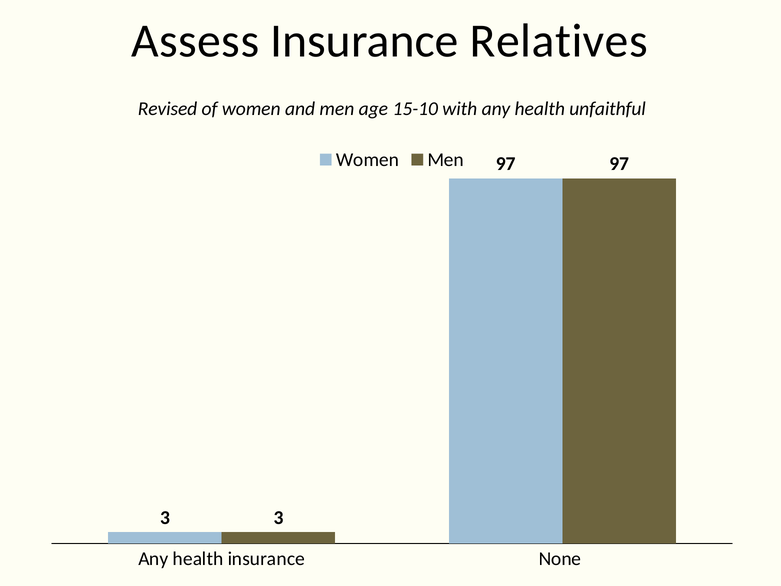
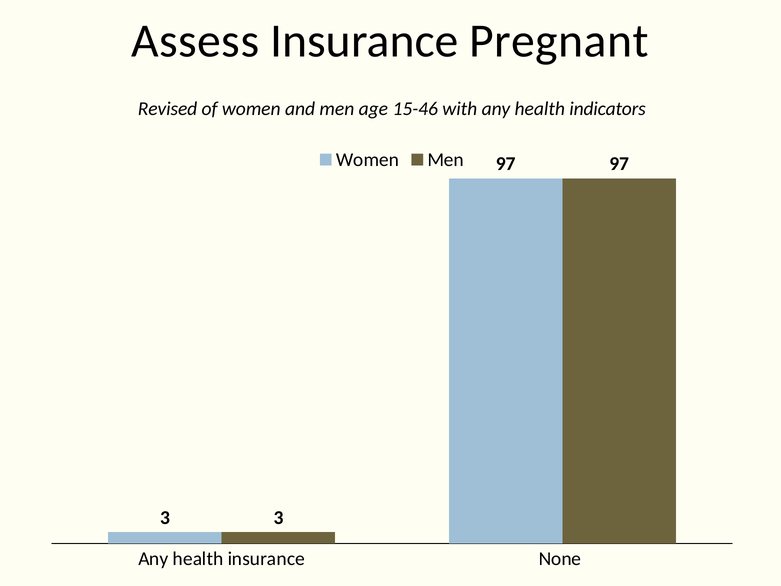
Relatives: Relatives -> Pregnant
15-10: 15-10 -> 15-46
unfaithful: unfaithful -> indicators
